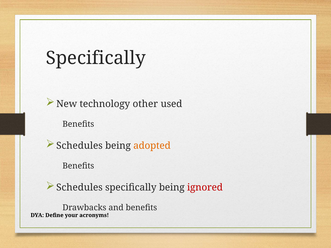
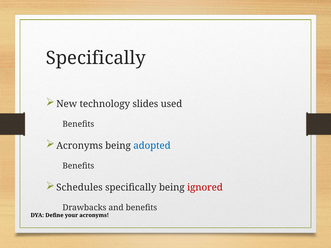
other: other -> slides
Schedules at (79, 146): Schedules -> Acronyms
adopted colour: orange -> blue
